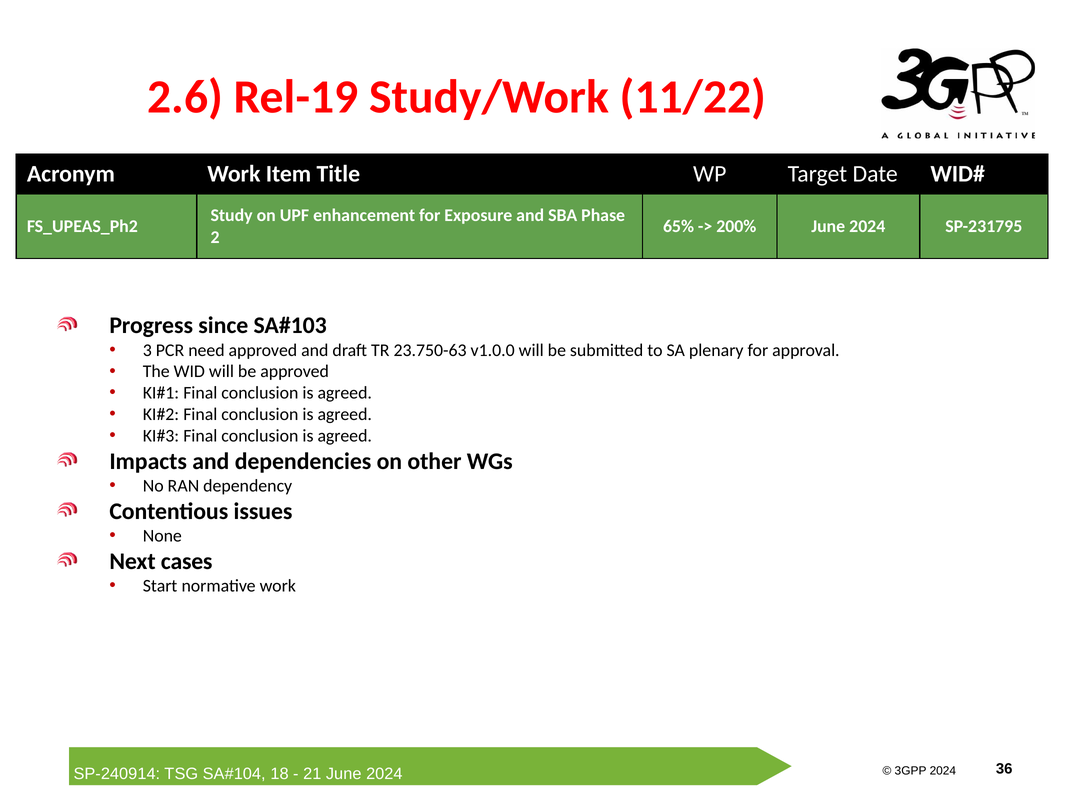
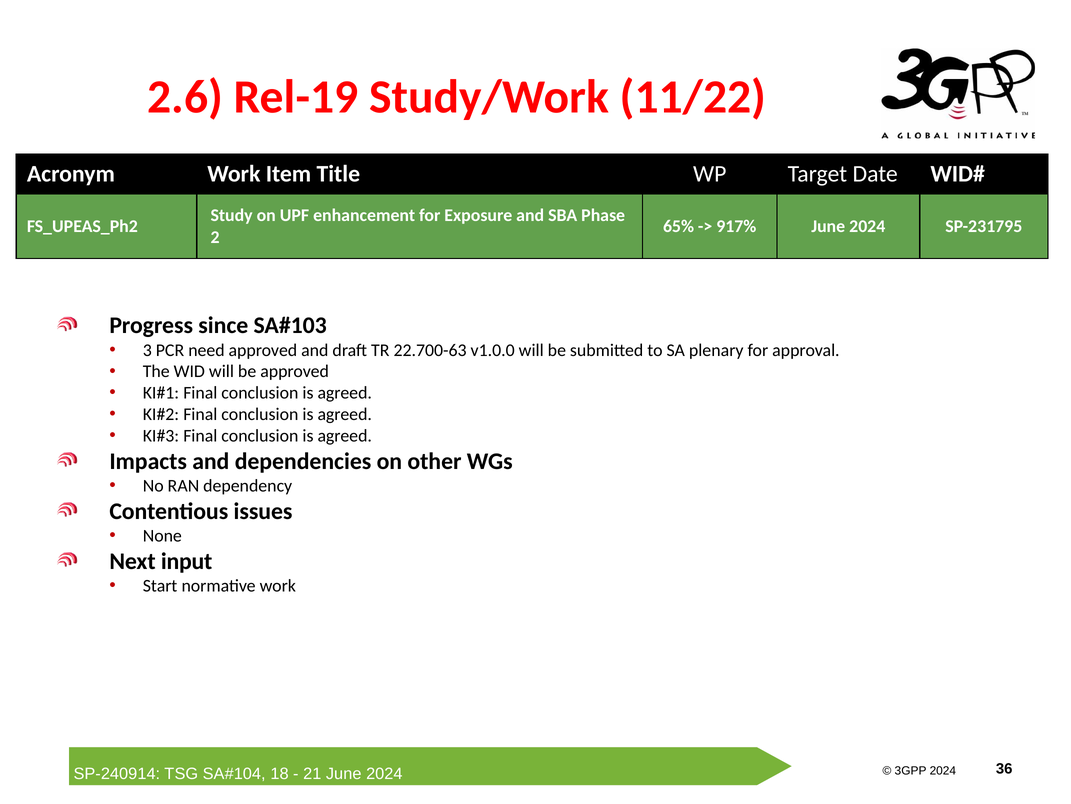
200%: 200% -> 917%
23.750-63: 23.750-63 -> 22.700-63
cases: cases -> input
